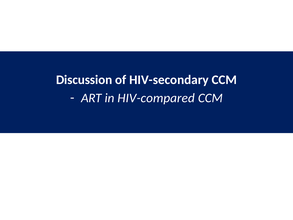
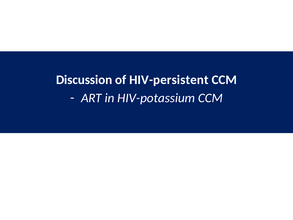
HIV-secondary: HIV-secondary -> HIV-persistent
HIV-compared: HIV-compared -> HIV-potassium
